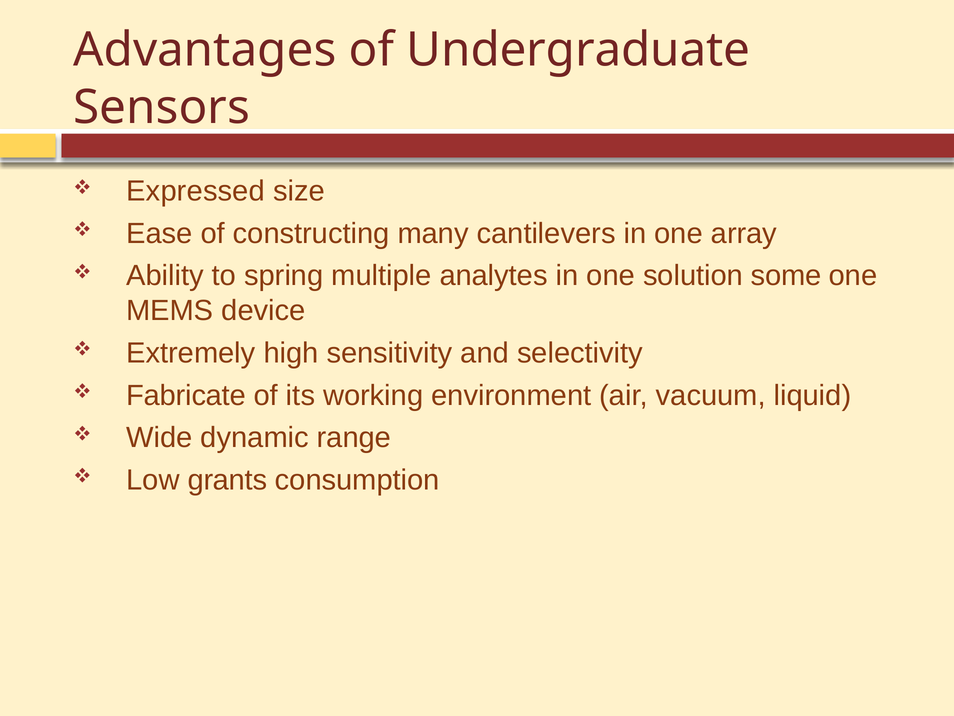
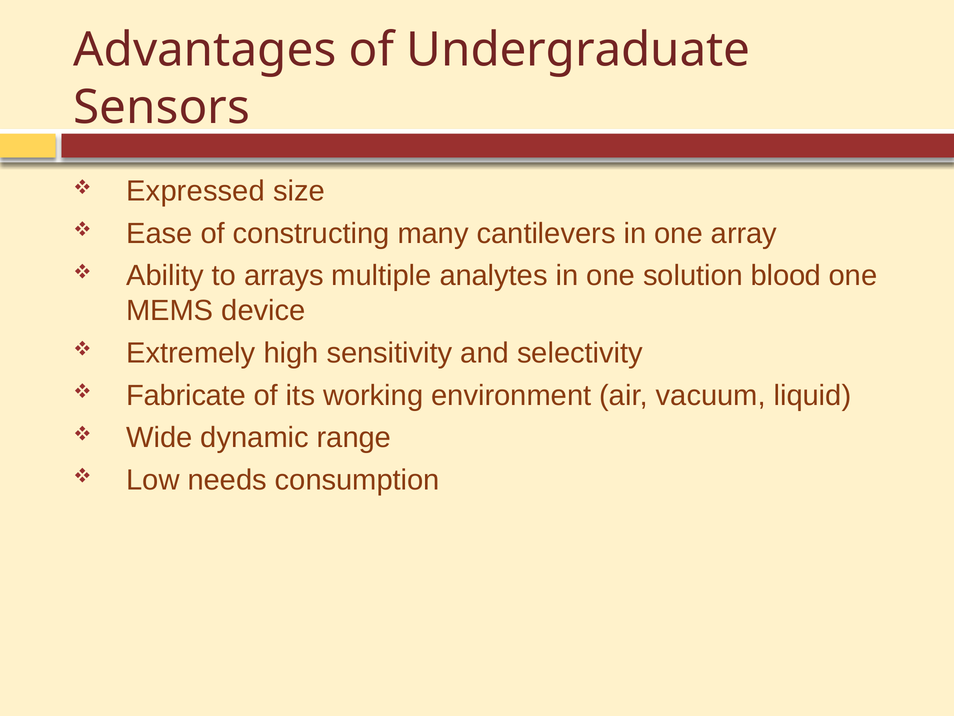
spring: spring -> arrays
some: some -> blood
grants: grants -> needs
